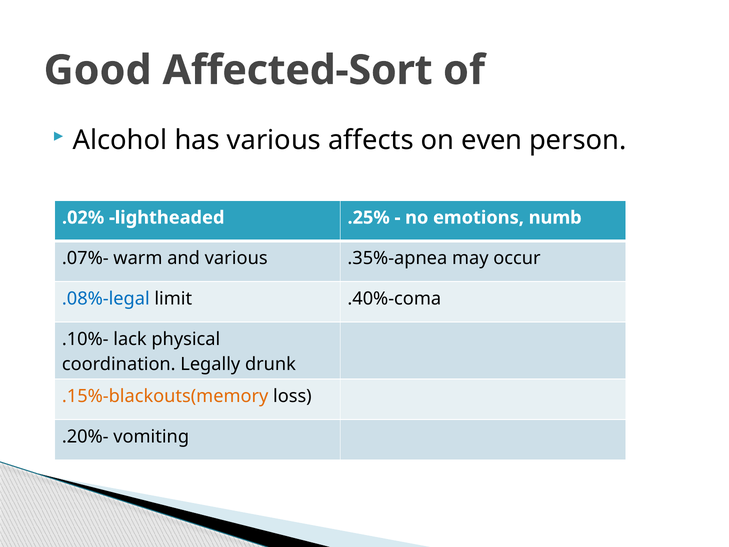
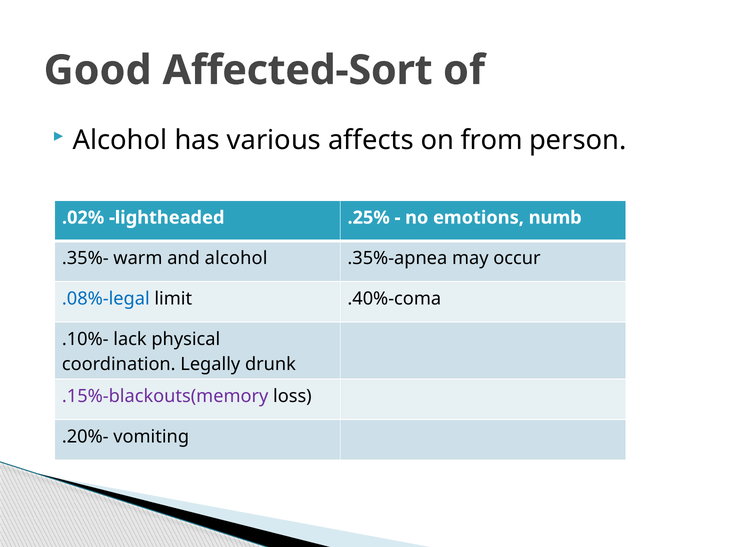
even: even -> from
.07%-: .07%- -> .35%-
and various: various -> alcohol
.15%-blackouts(memory colour: orange -> purple
